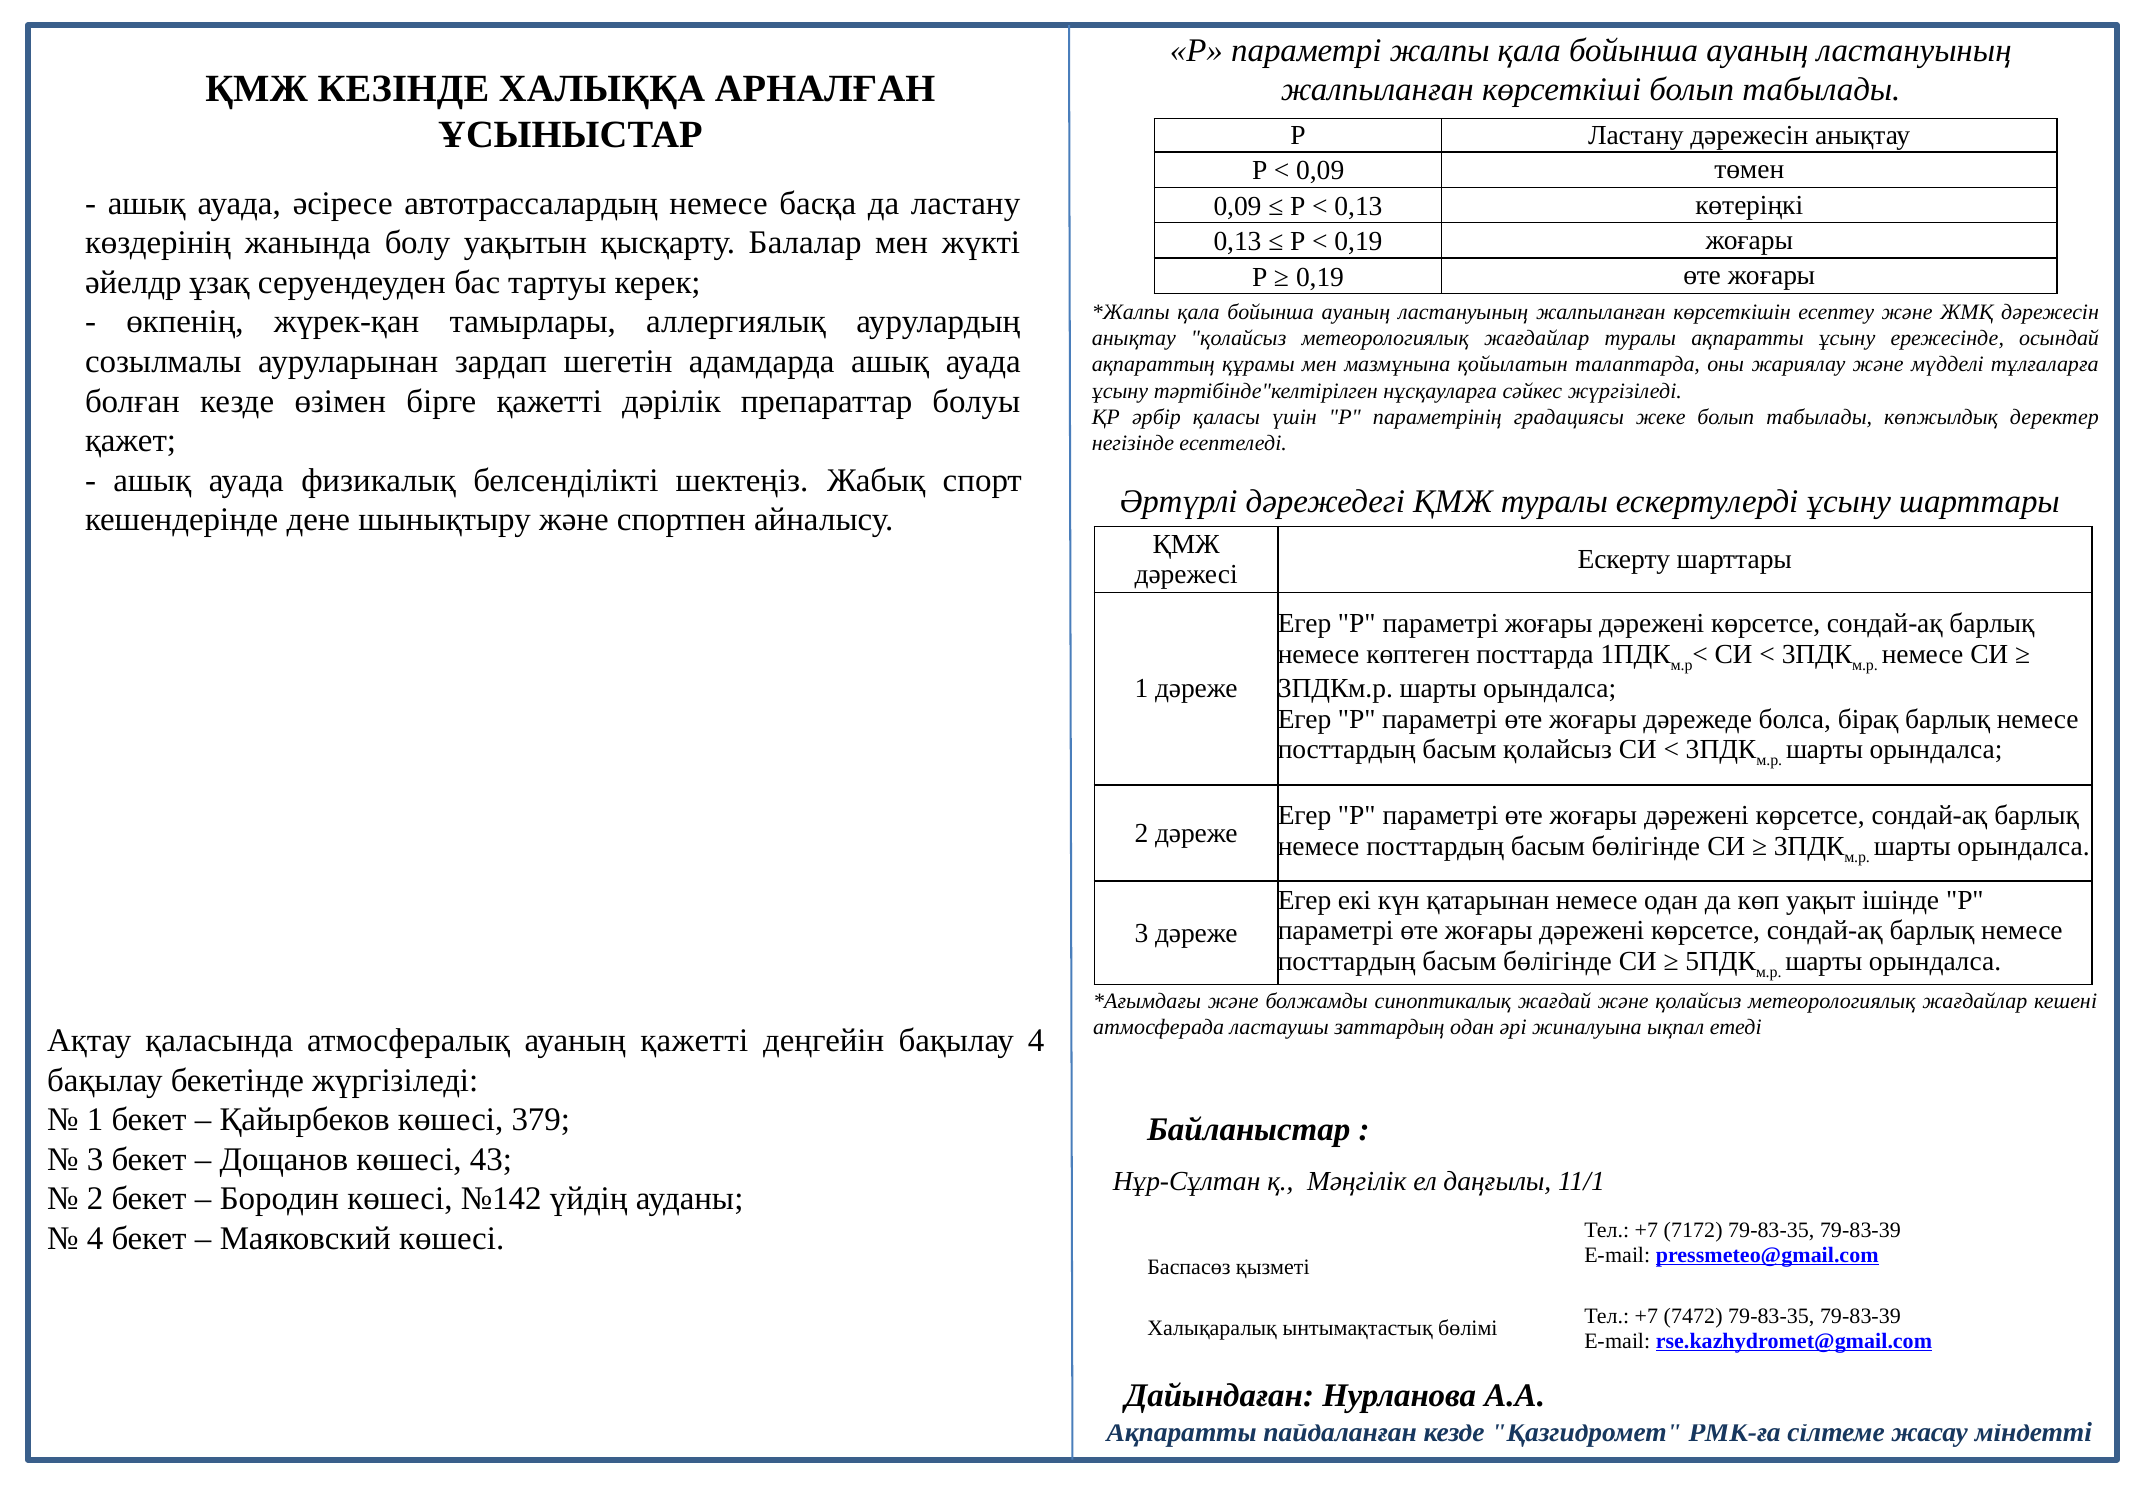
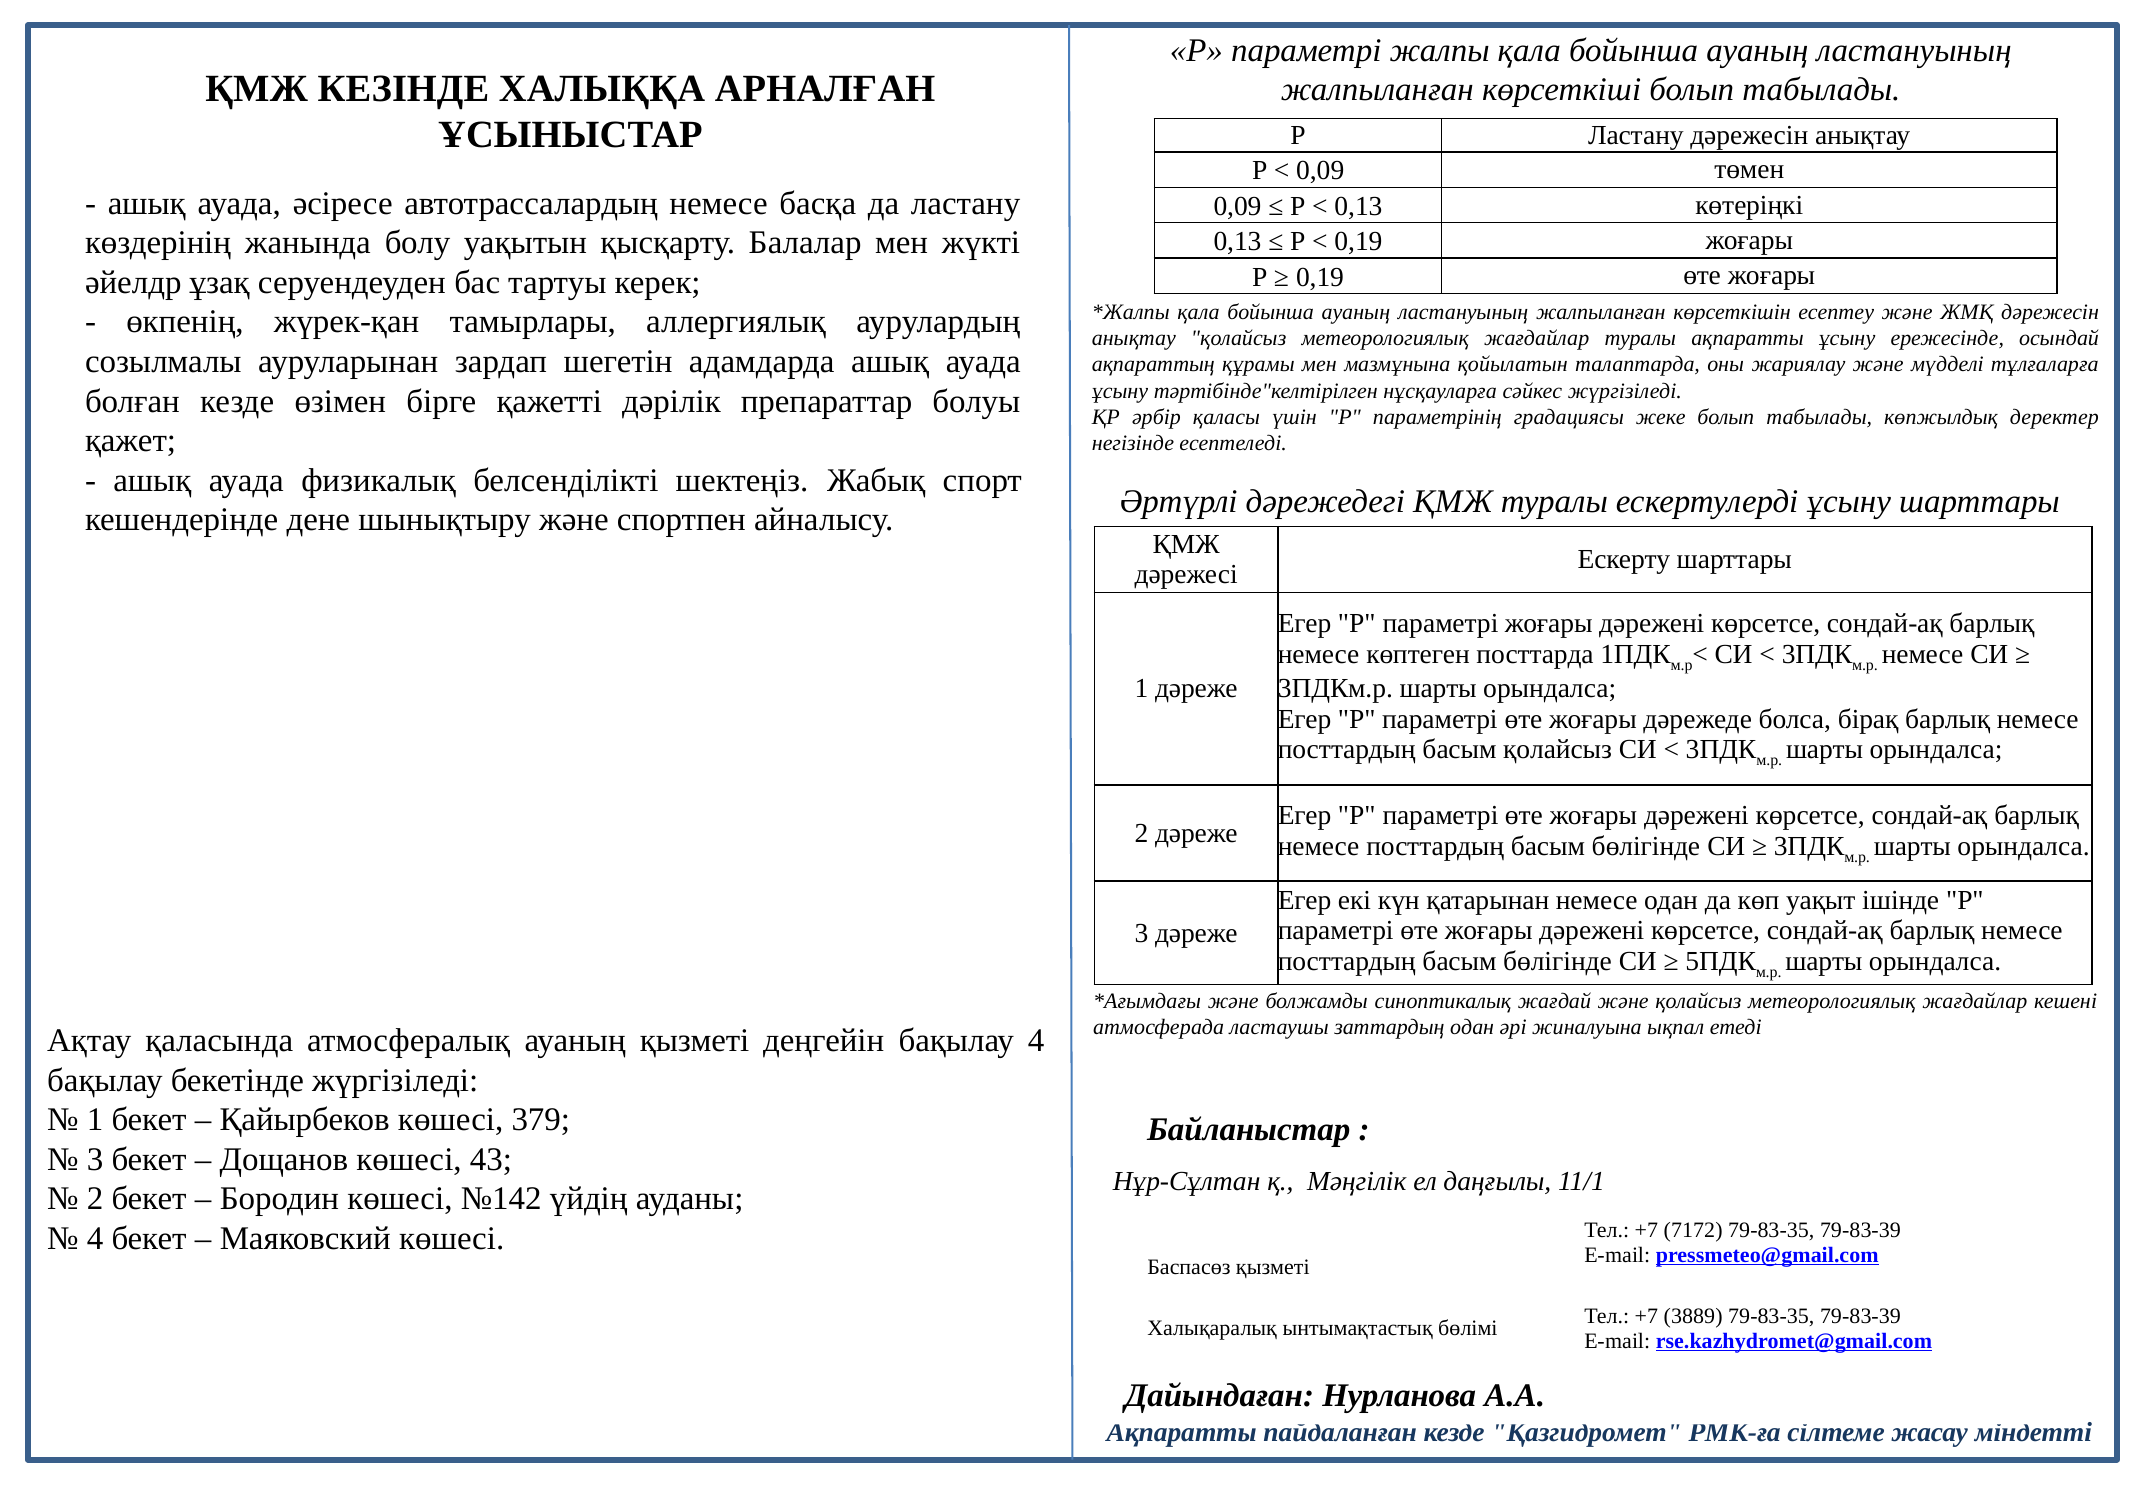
ауаның қажетті: қажетті -> қызметі
7472: 7472 -> 3889
